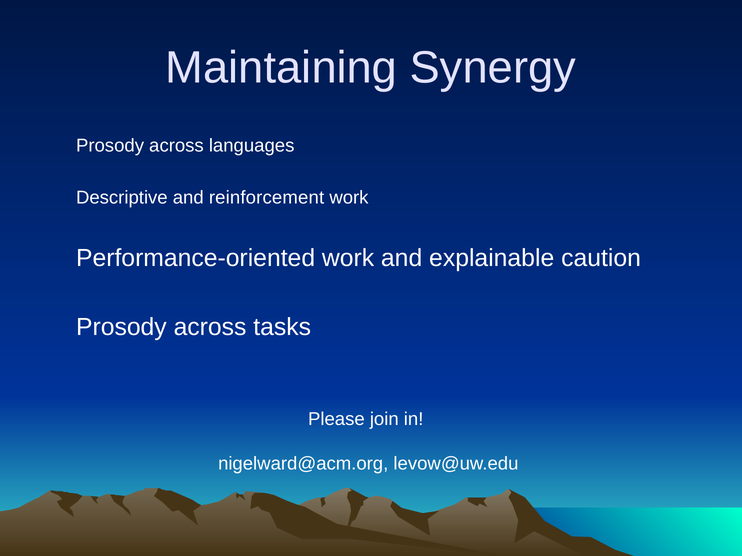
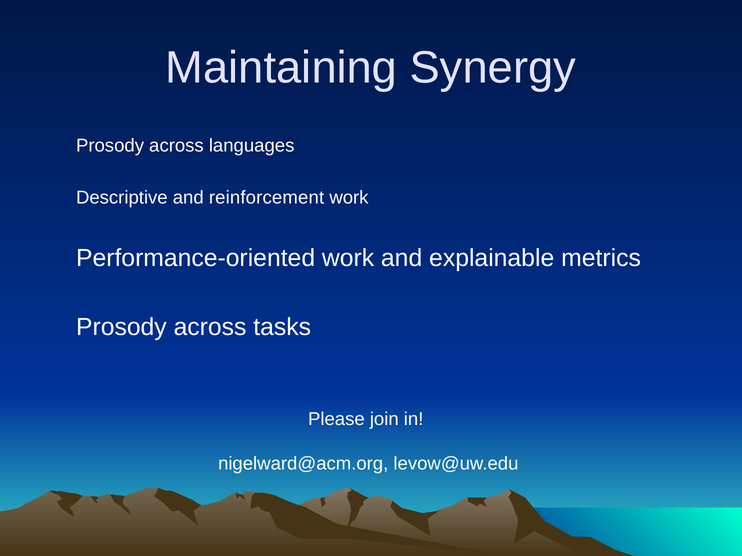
caution: caution -> metrics
